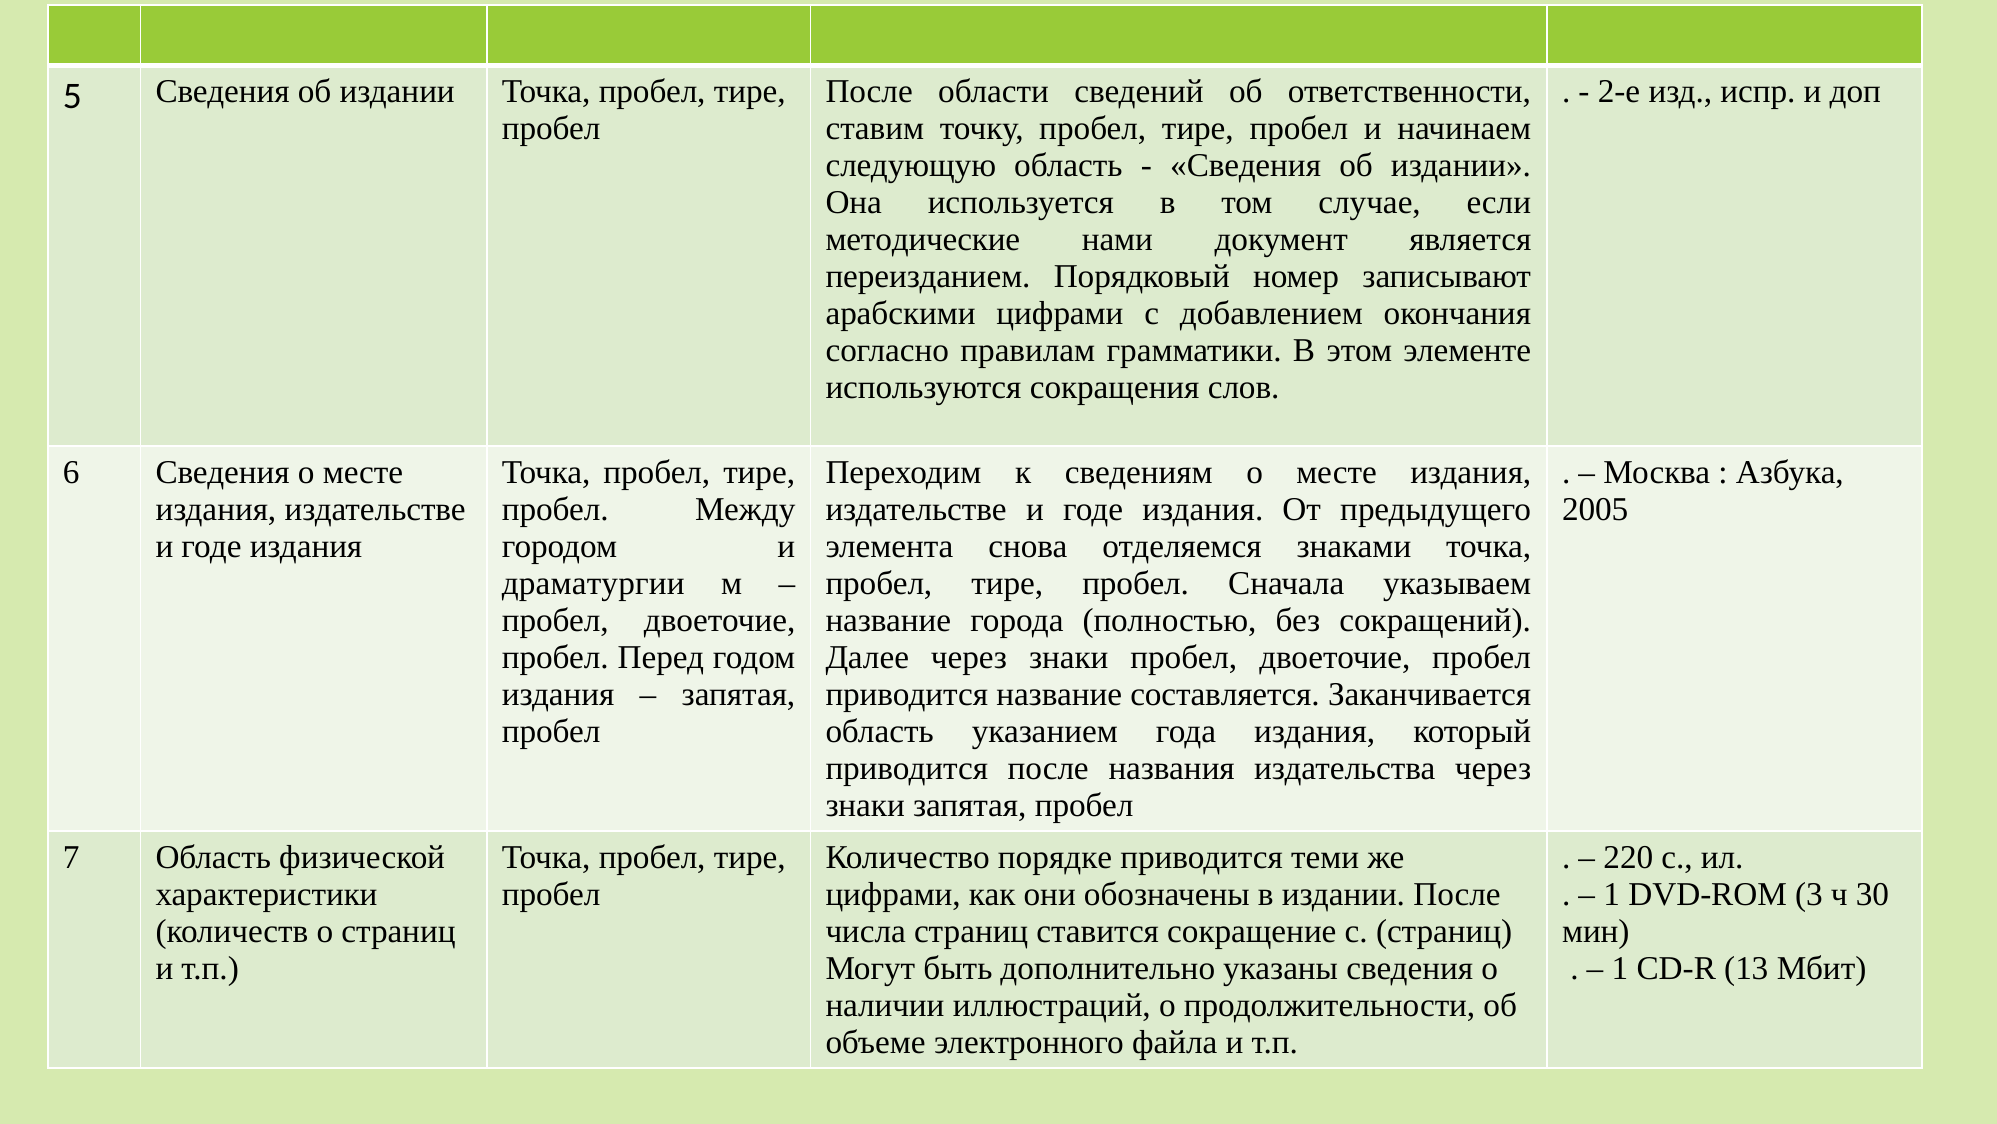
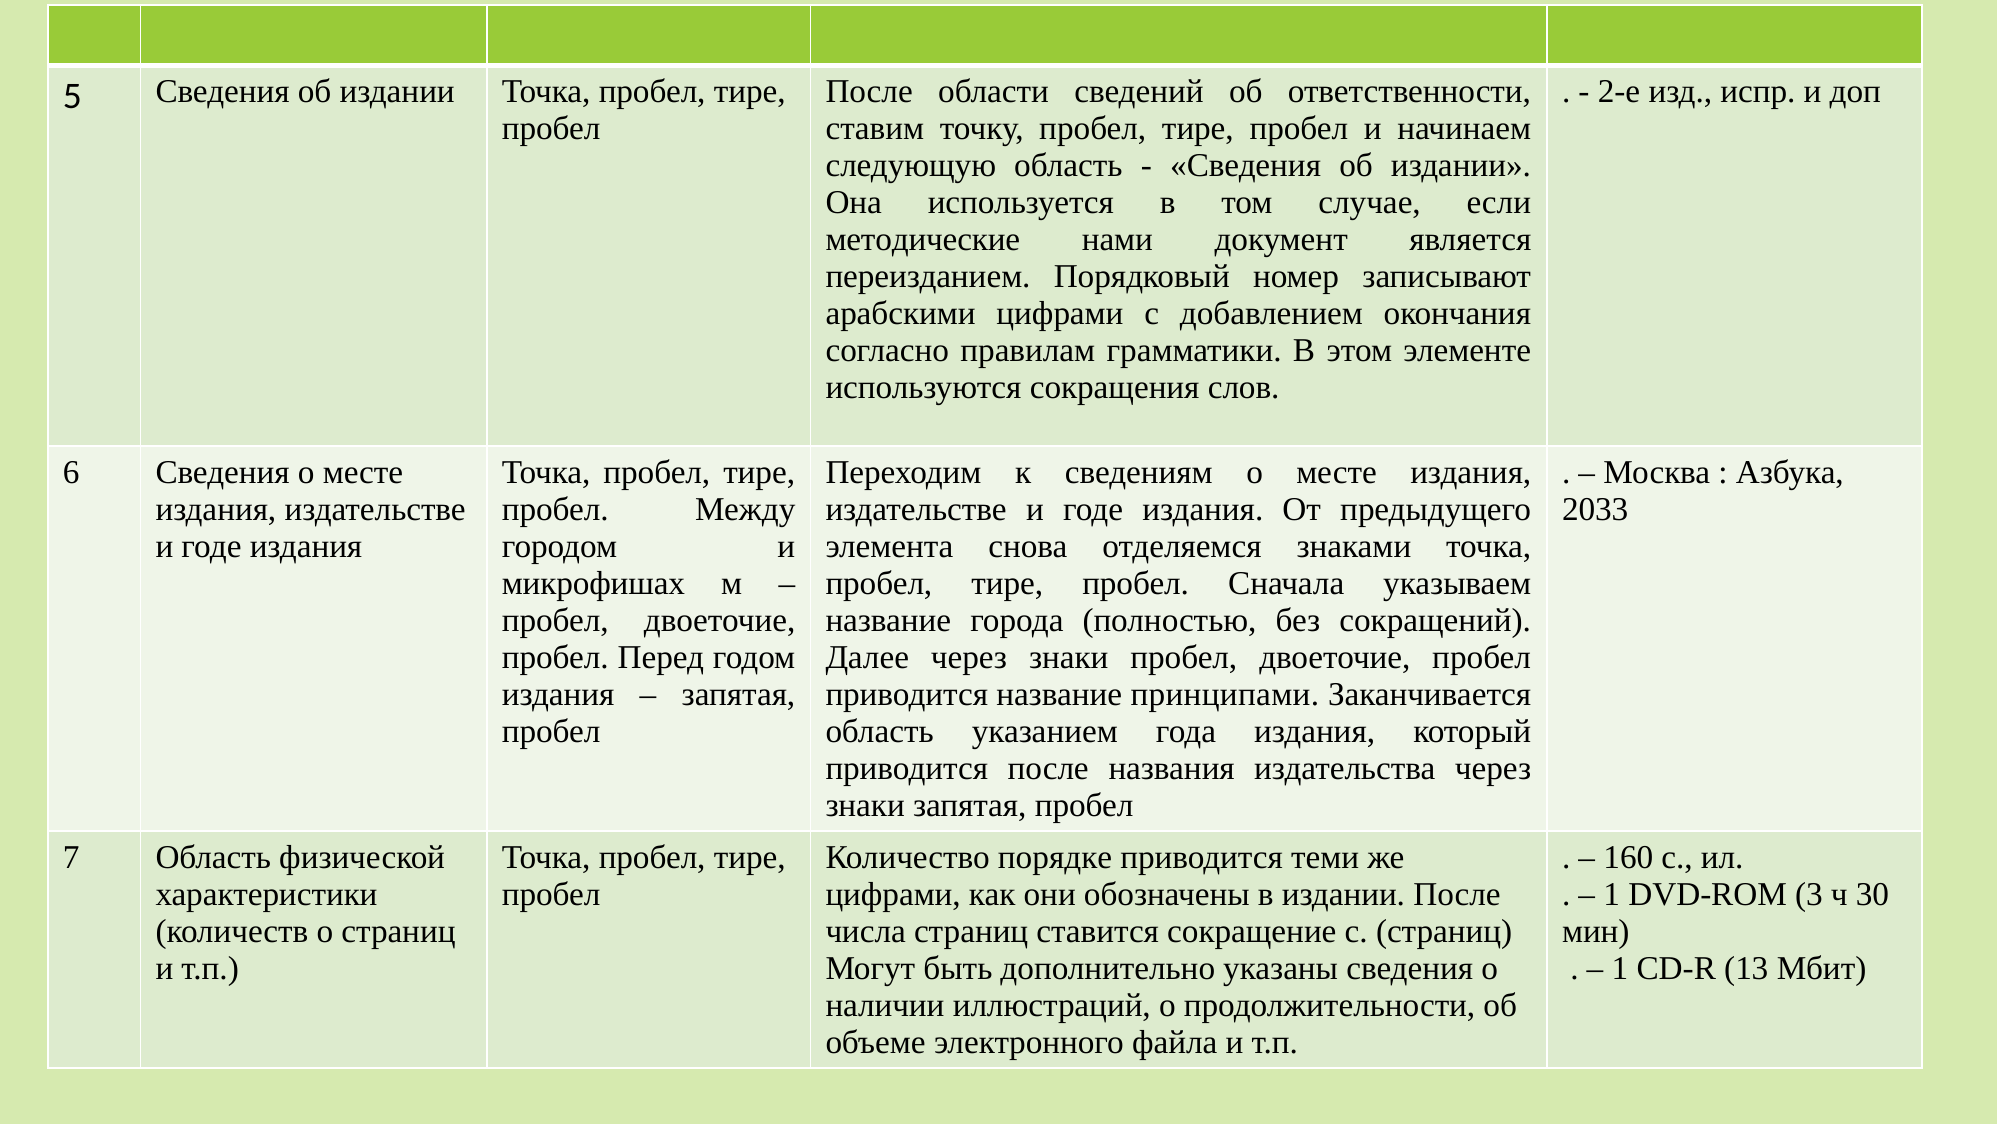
2005: 2005 -> 2033
драматургии: драматургии -> микрофишах
составляется: составляется -> принципами
220: 220 -> 160
